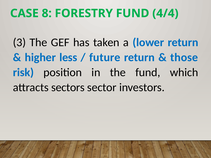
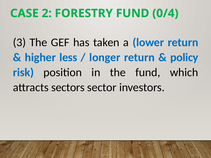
8: 8 -> 2
4/4: 4/4 -> 0/4
future: future -> longer
those: those -> policy
